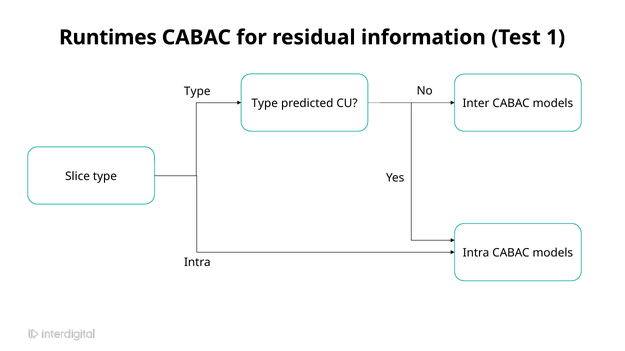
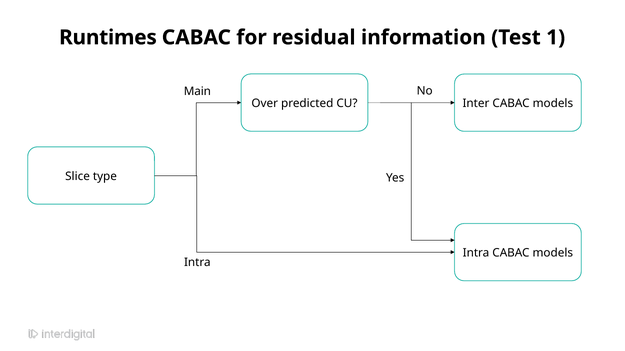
Type at (197, 91): Type -> Main
Type at (265, 104): Type -> Over
